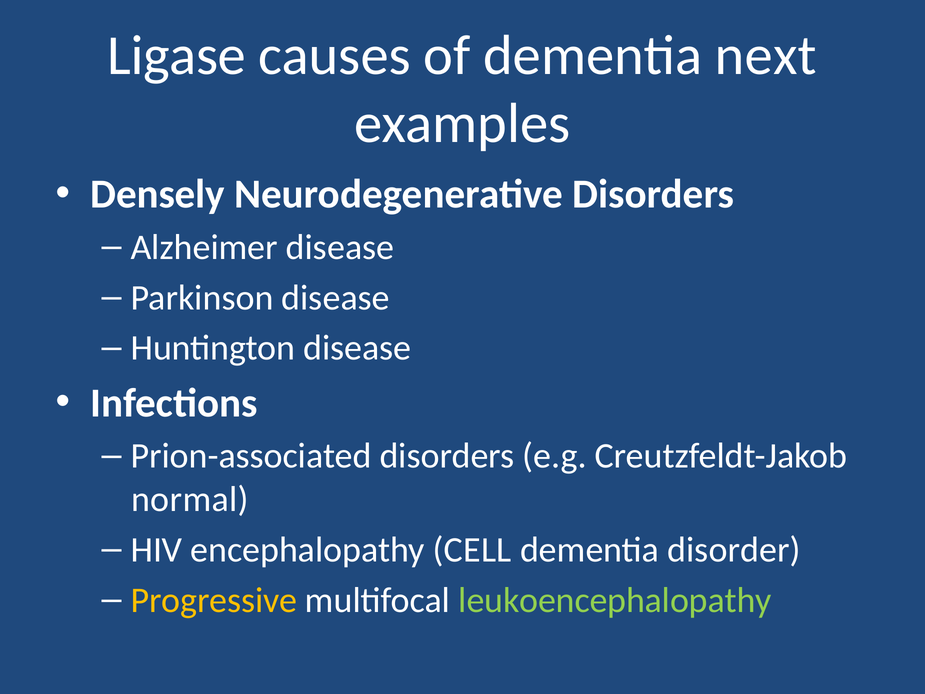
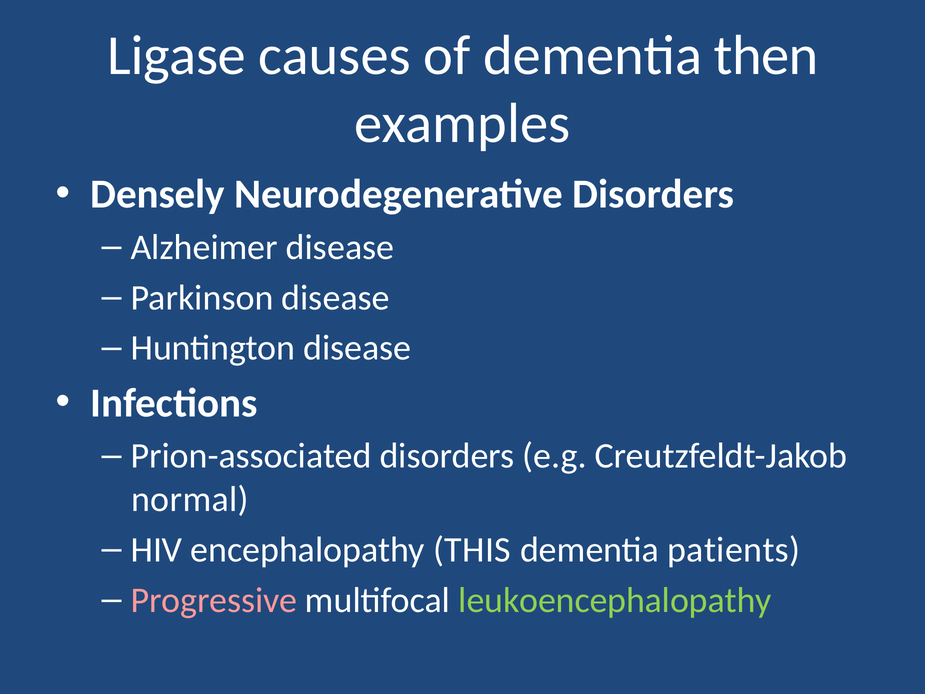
next: next -> then
CELL: CELL -> THIS
disorder: disorder -> patients
Progressive colour: yellow -> pink
